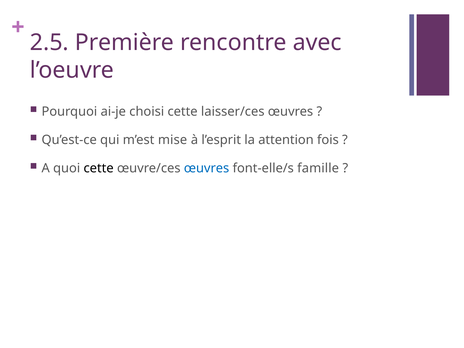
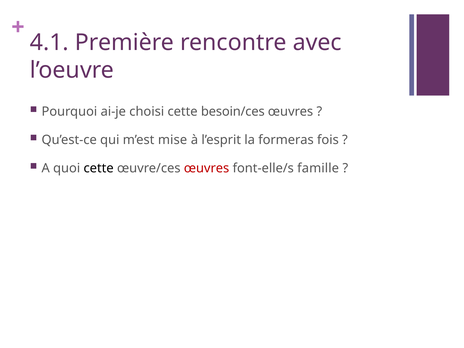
2.5: 2.5 -> 4.1
laisser/ces: laisser/ces -> besoin/ces
attention: attention -> formeras
œuvres at (207, 168) colour: blue -> red
